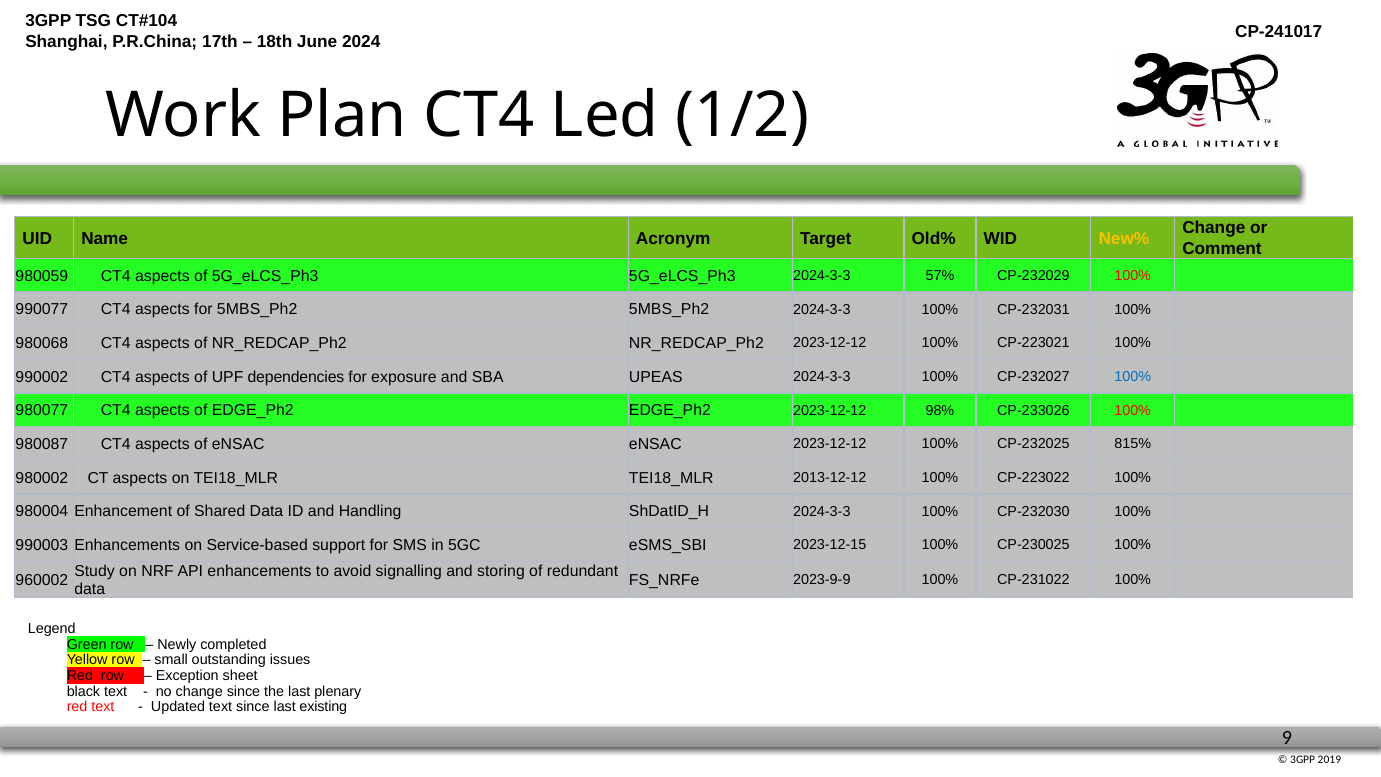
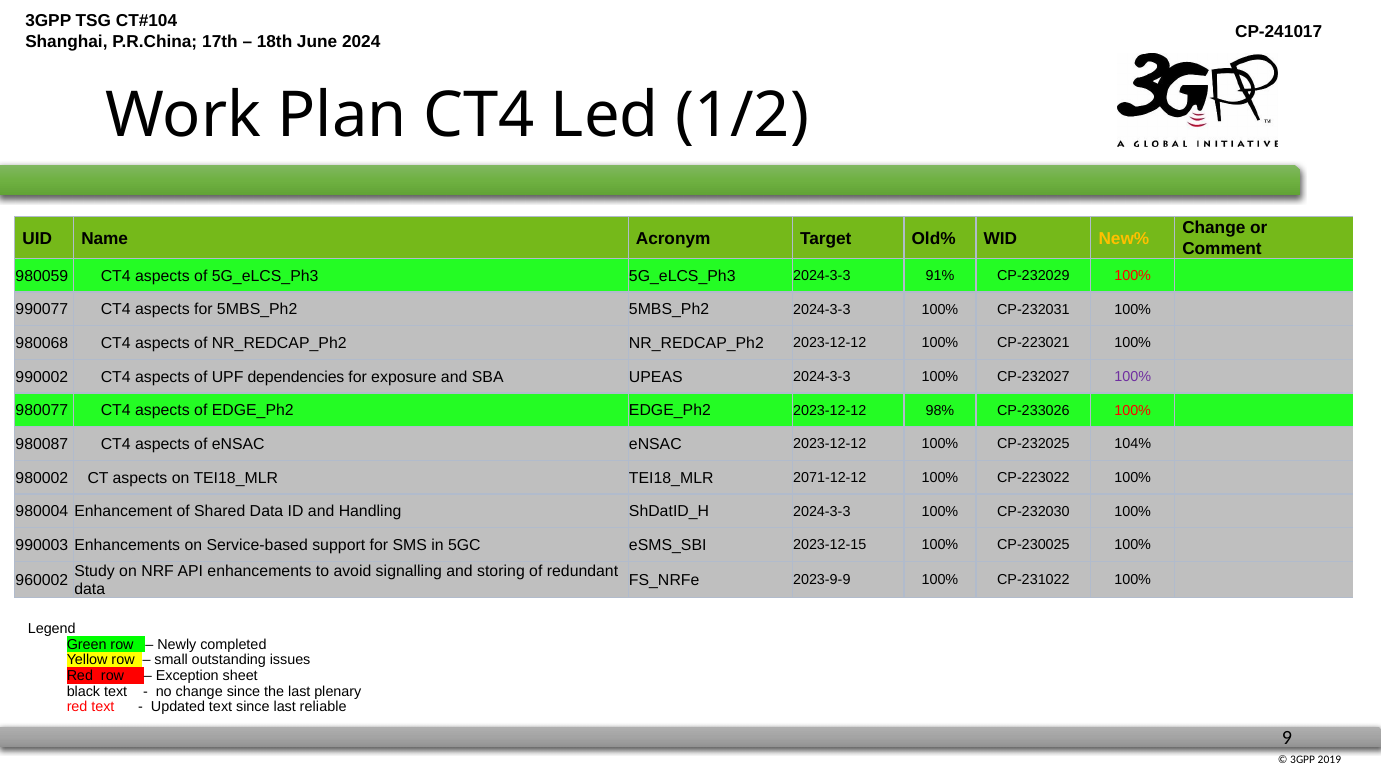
57%: 57% -> 91%
100% at (1133, 377) colour: blue -> purple
815%: 815% -> 104%
2013-12-12: 2013-12-12 -> 2071-12-12
existing: existing -> reliable
